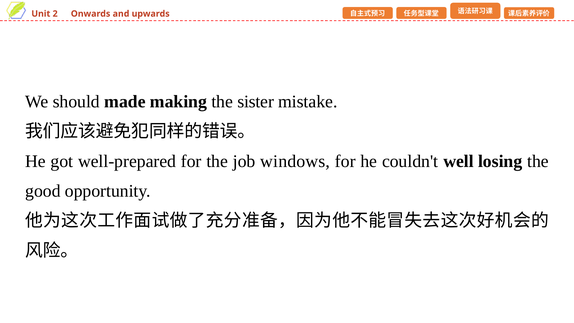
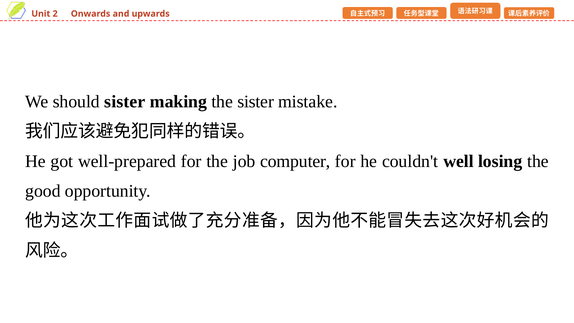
should made: made -> sister
windows: windows -> computer
